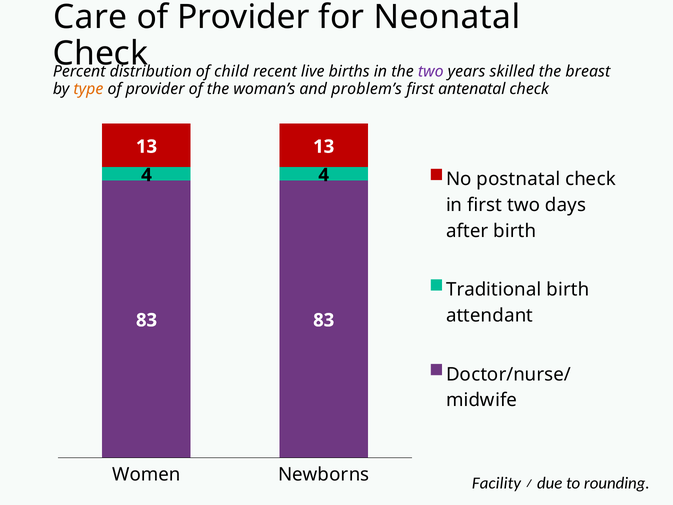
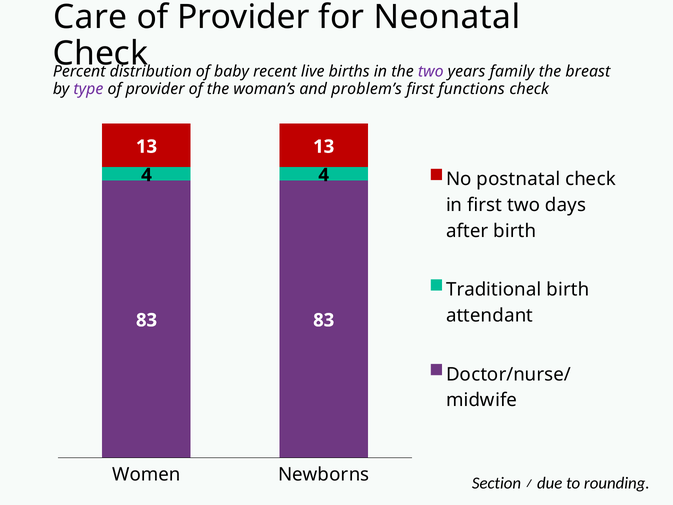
child: child -> baby
skilled: skilled -> family
type colour: orange -> purple
antenatal: antenatal -> functions
Facility: Facility -> Section
